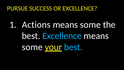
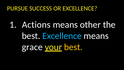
some at (90, 25): some -> other
some at (32, 47): some -> grace
best at (73, 47) colour: light blue -> yellow
